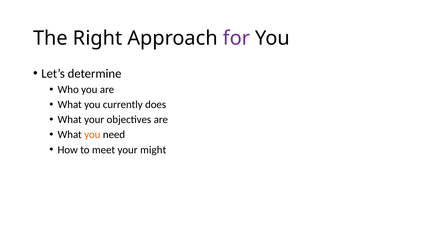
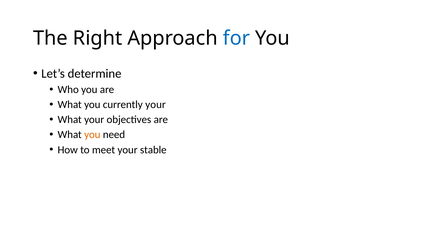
for colour: purple -> blue
currently does: does -> your
might: might -> stable
